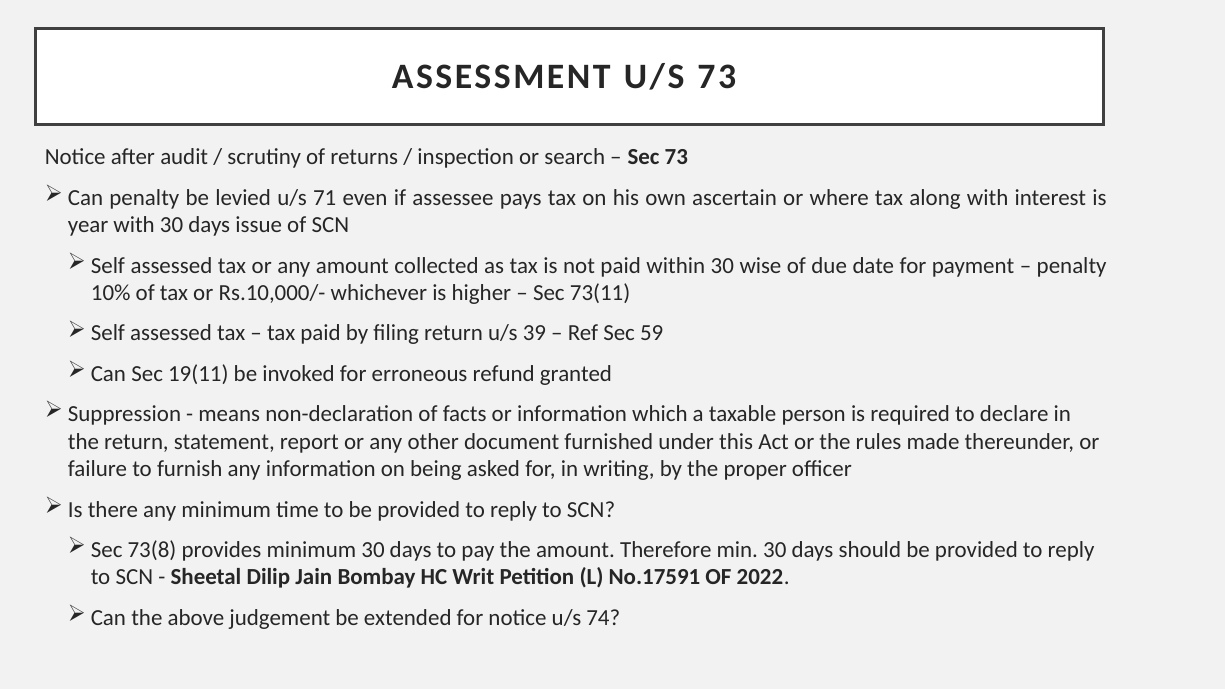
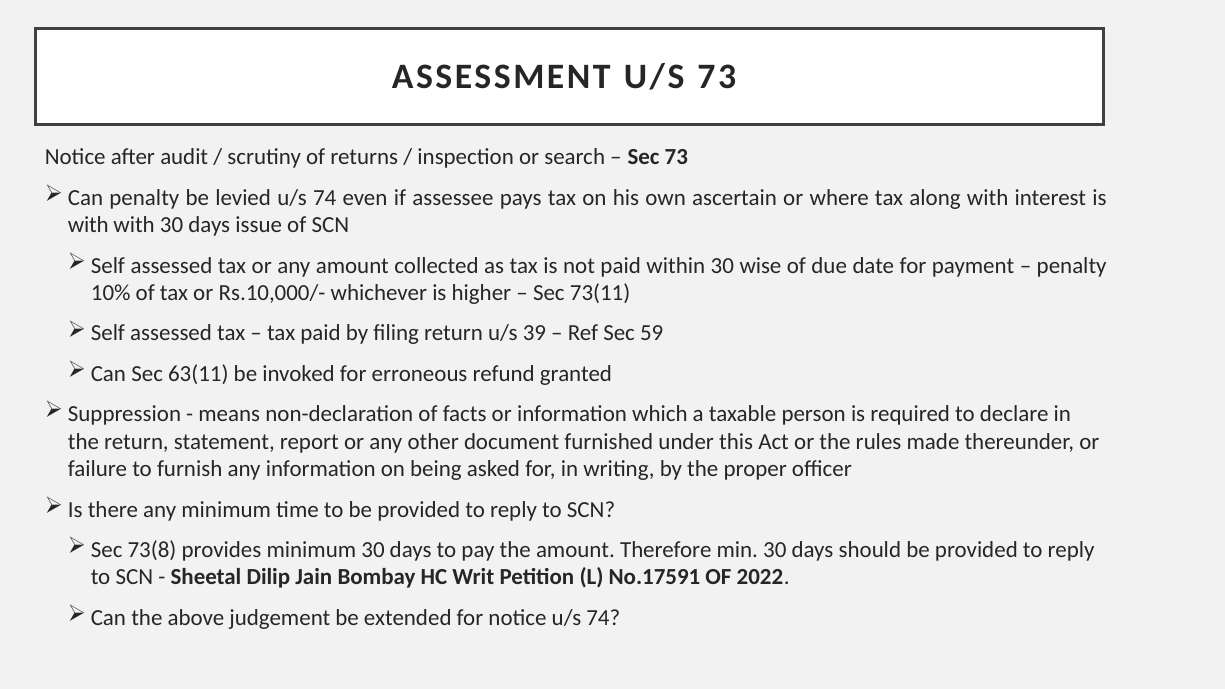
levied u/s 71: 71 -> 74
year at (88, 225): year -> with
19(11: 19(11 -> 63(11
